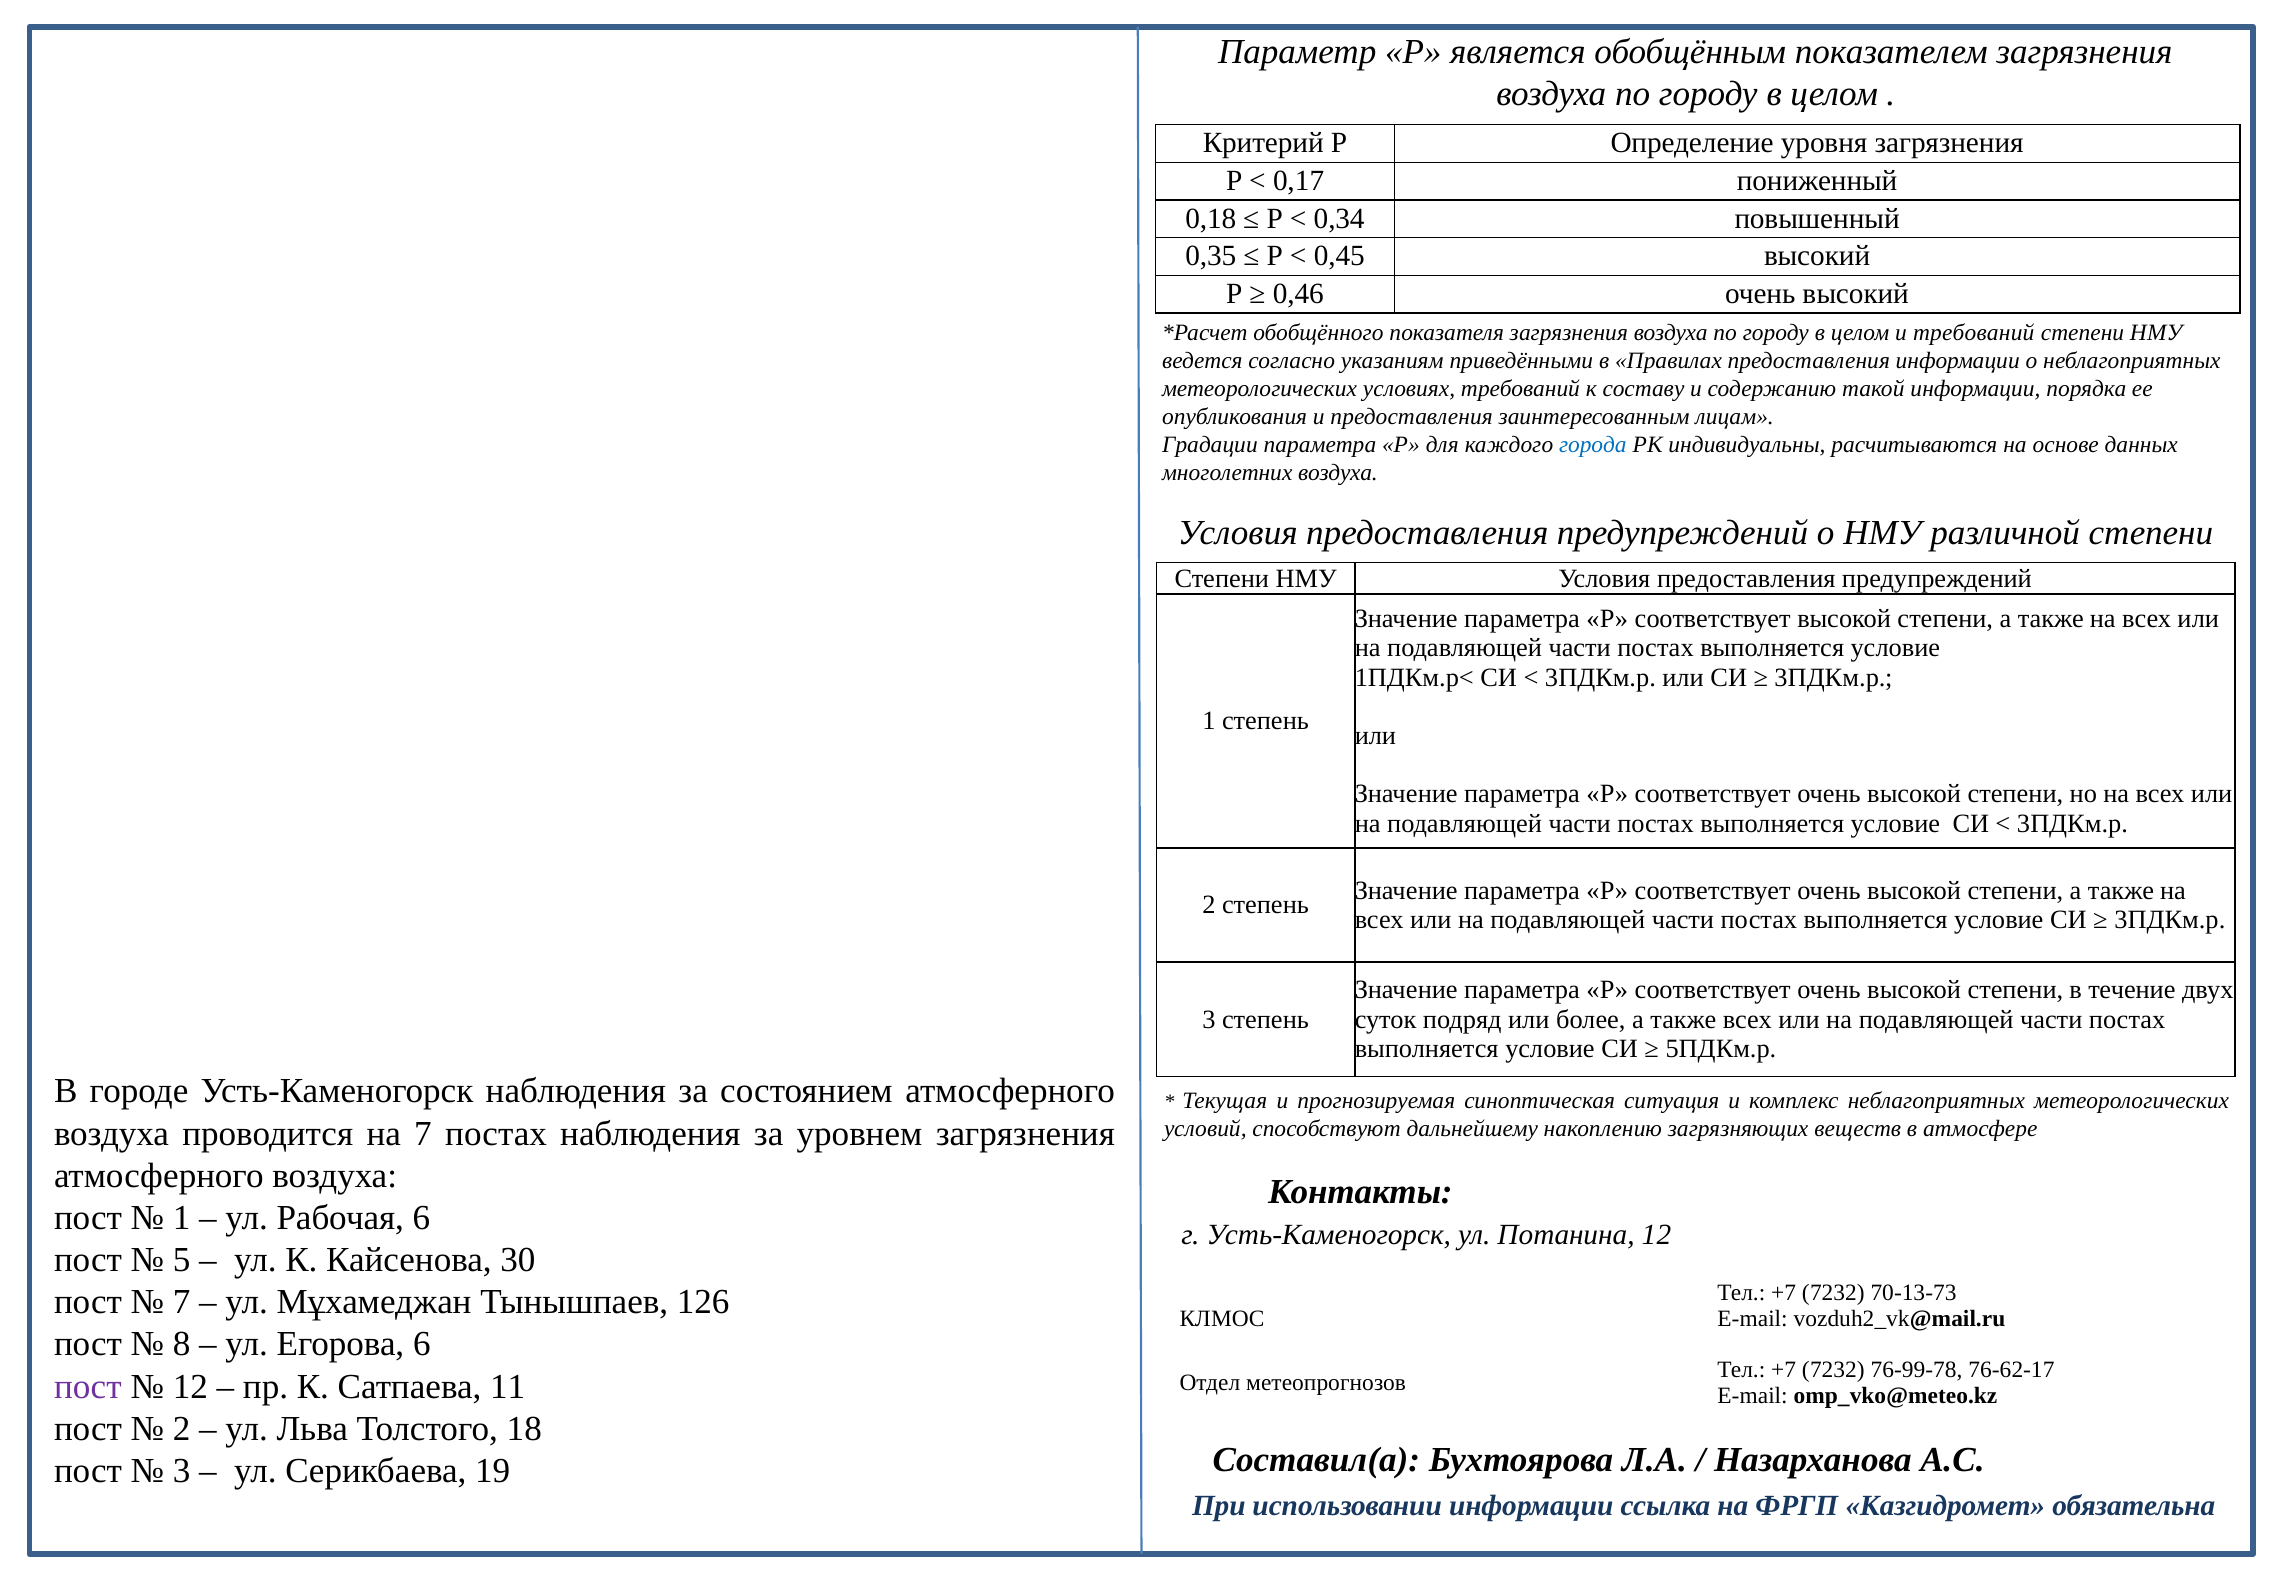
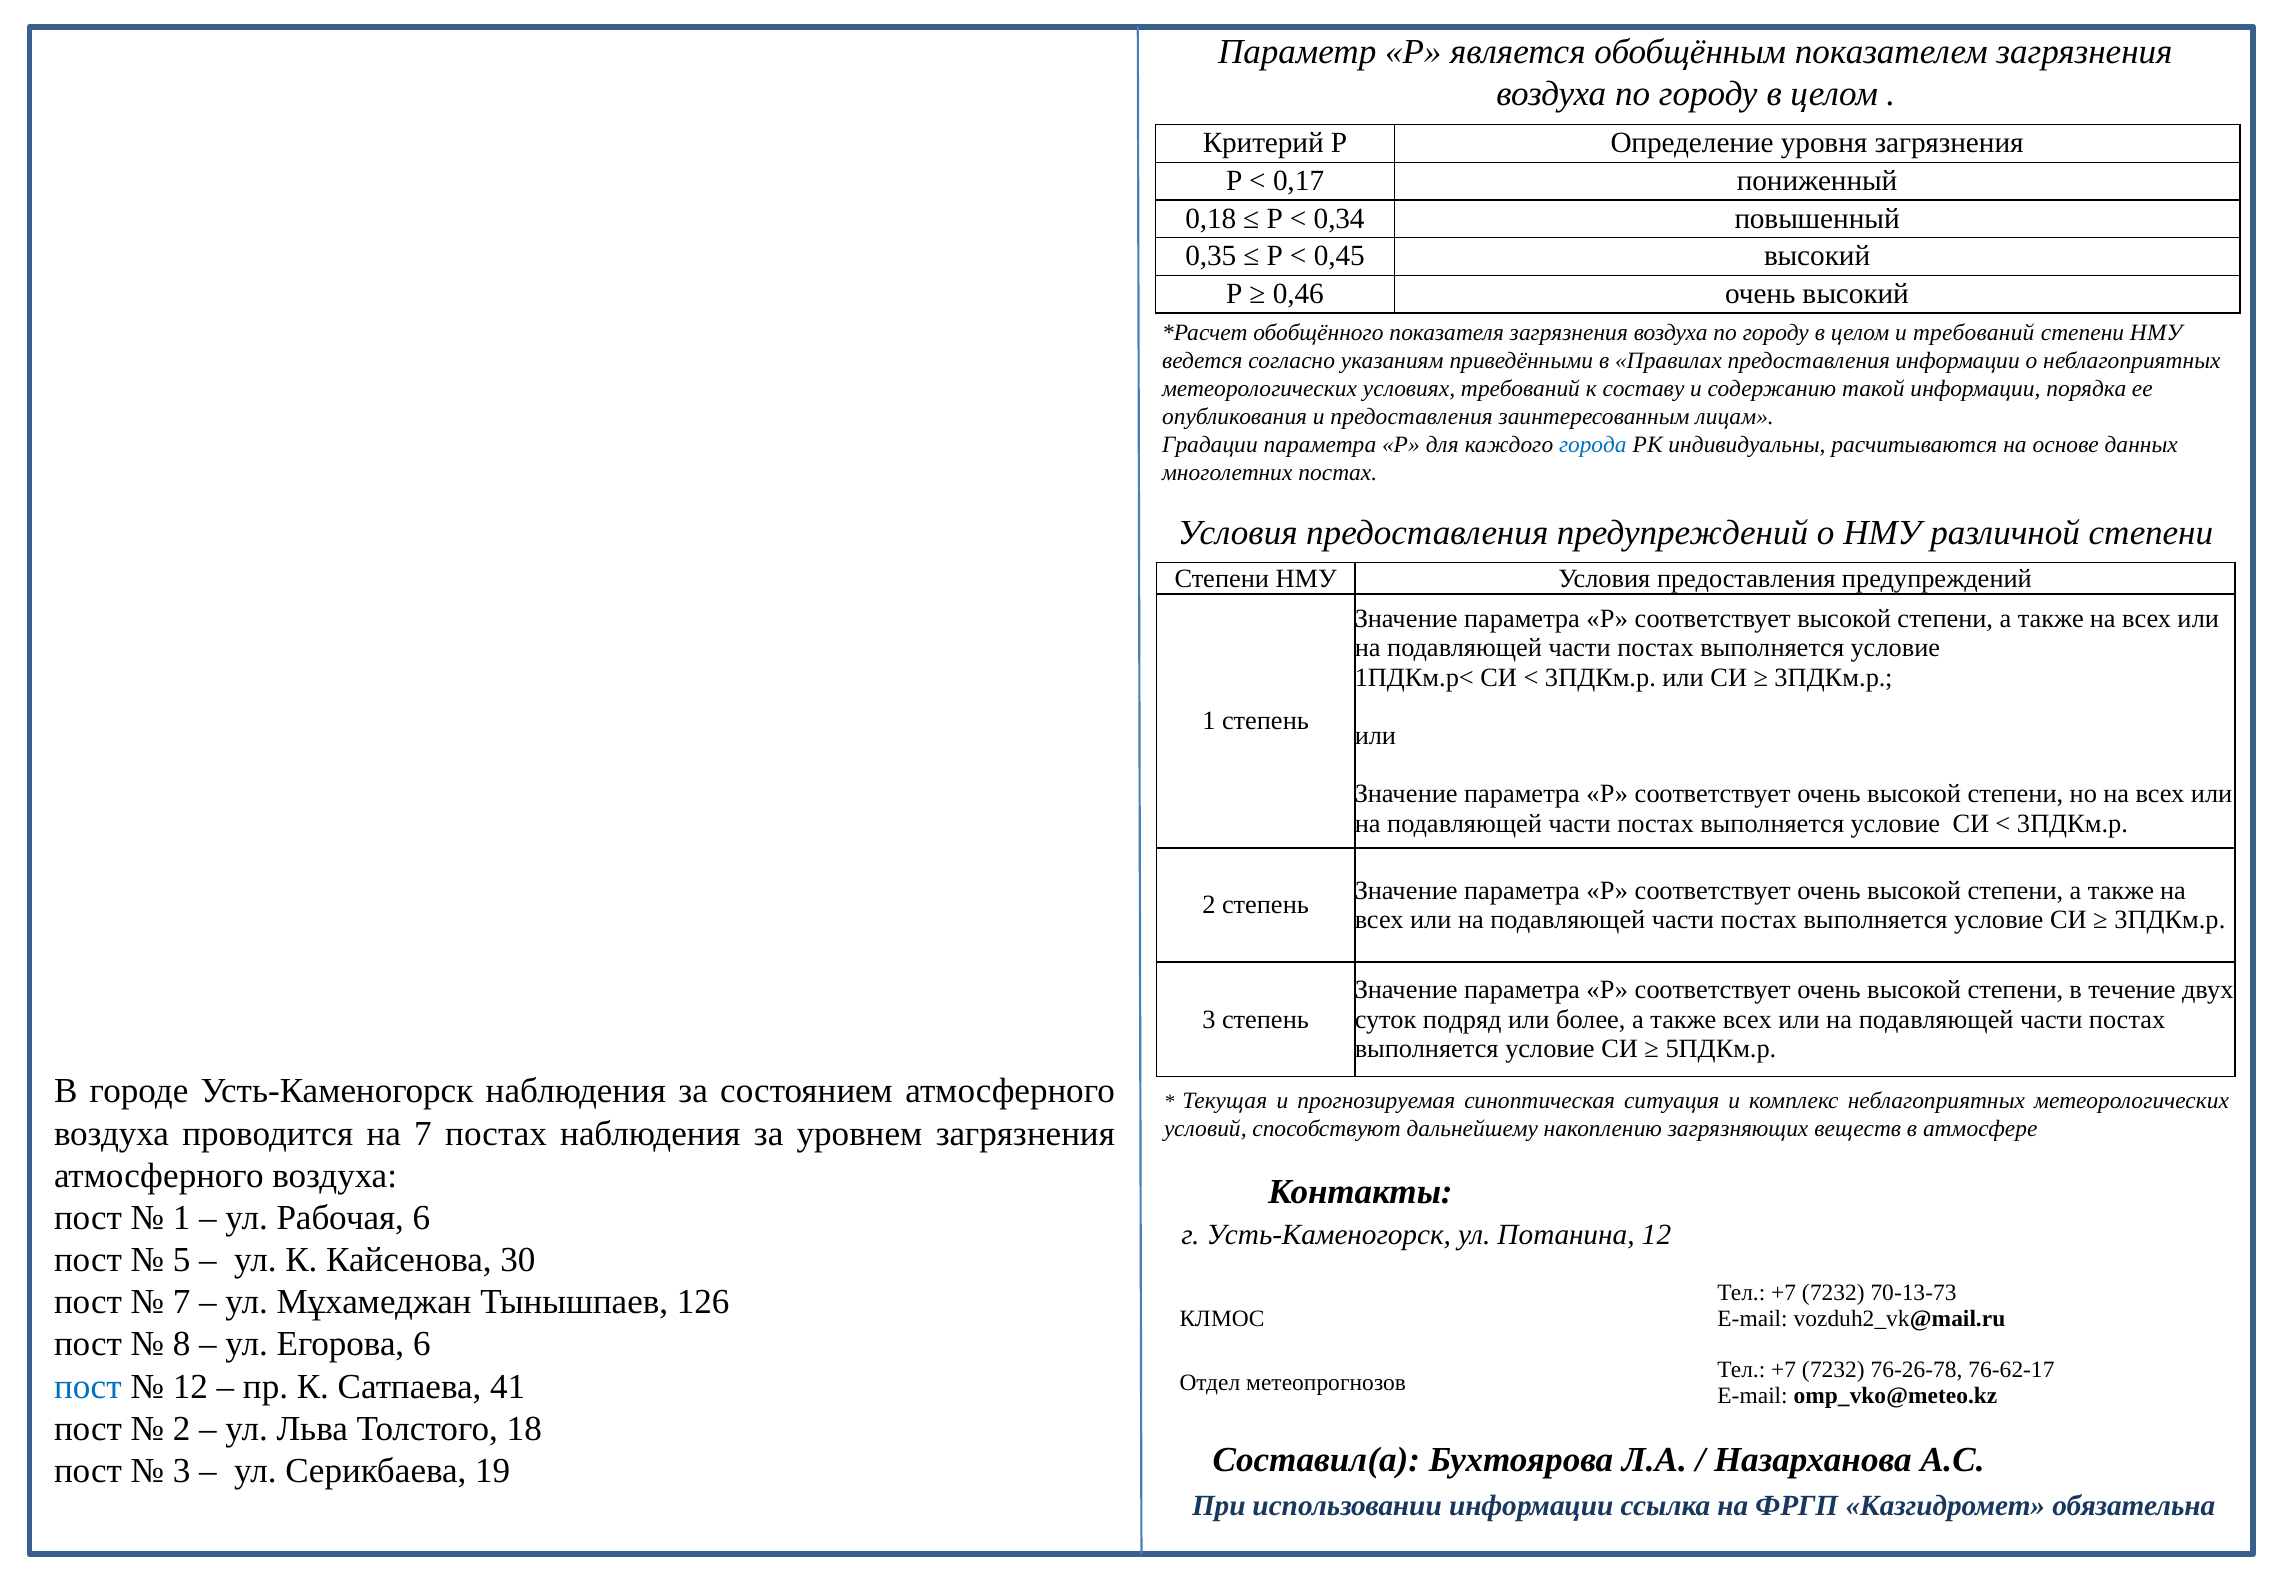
многолетних воздуха: воздуха -> постах
76-99-78: 76-99-78 -> 76-26-78
пост at (88, 1386) colour: purple -> blue
11: 11 -> 41
